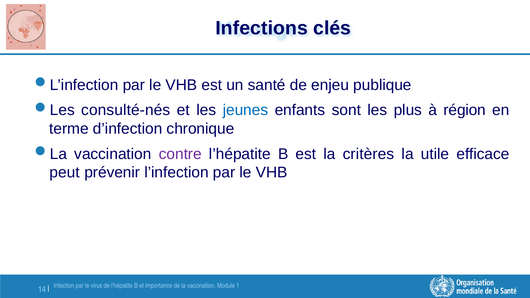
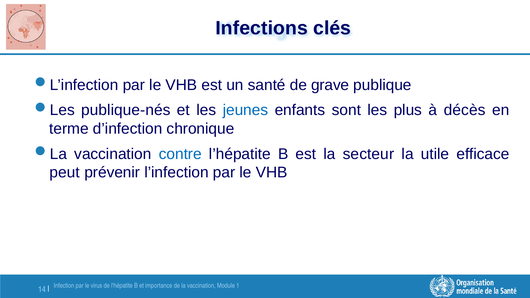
enjeu: enjeu -> grave
consulté-nés: consulté-nés -> publique-nés
région: région -> décès
contre colour: purple -> blue
critères: critères -> secteur
